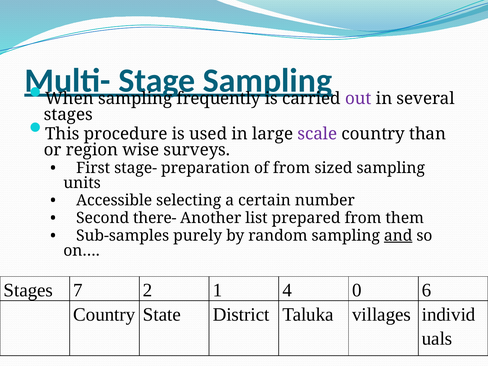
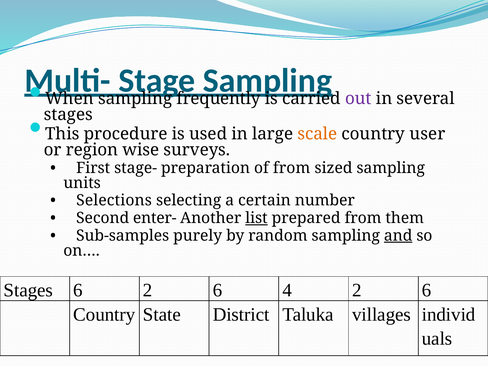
scale colour: purple -> orange
than: than -> user
Accessible: Accessible -> Selections
there-: there- -> enter-
list underline: none -> present
Stages 7: 7 -> 6
1 at (217, 290): 1 -> 6
4 0: 0 -> 2
